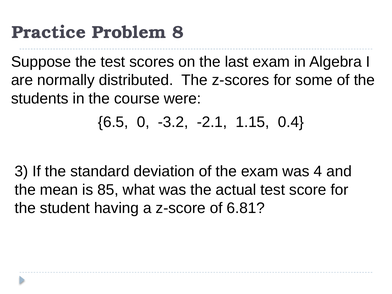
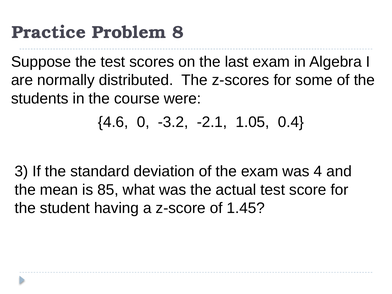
6.5: 6.5 -> 4.6
1.15: 1.15 -> 1.05
6.81: 6.81 -> 1.45
